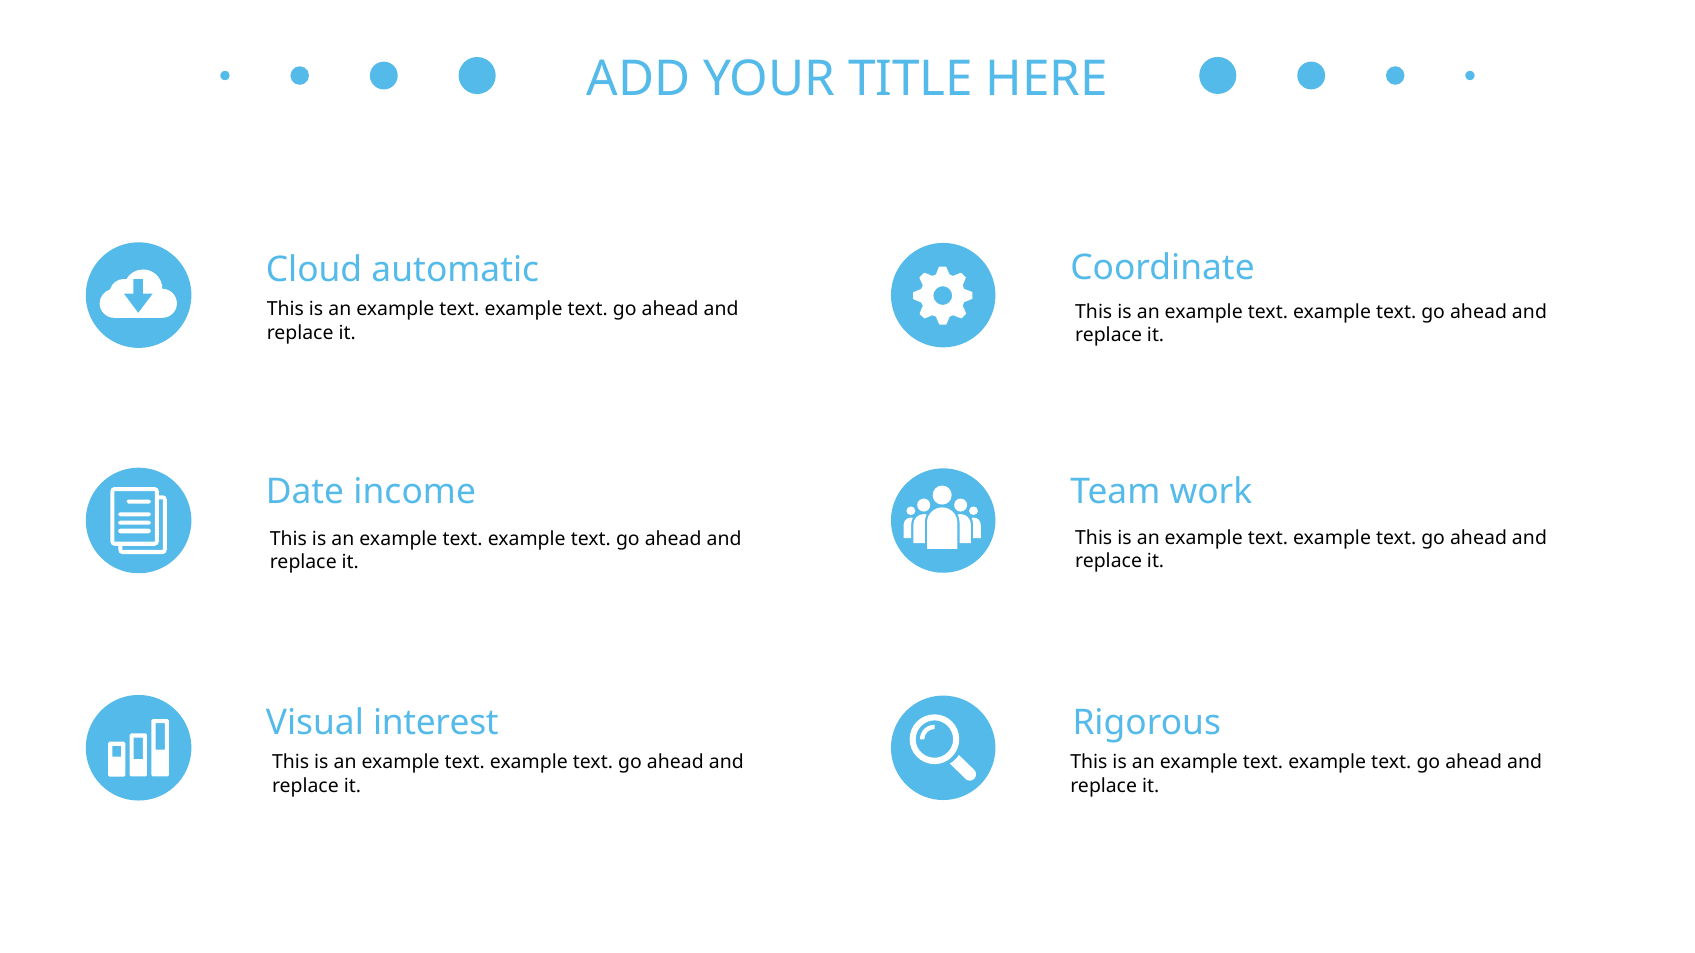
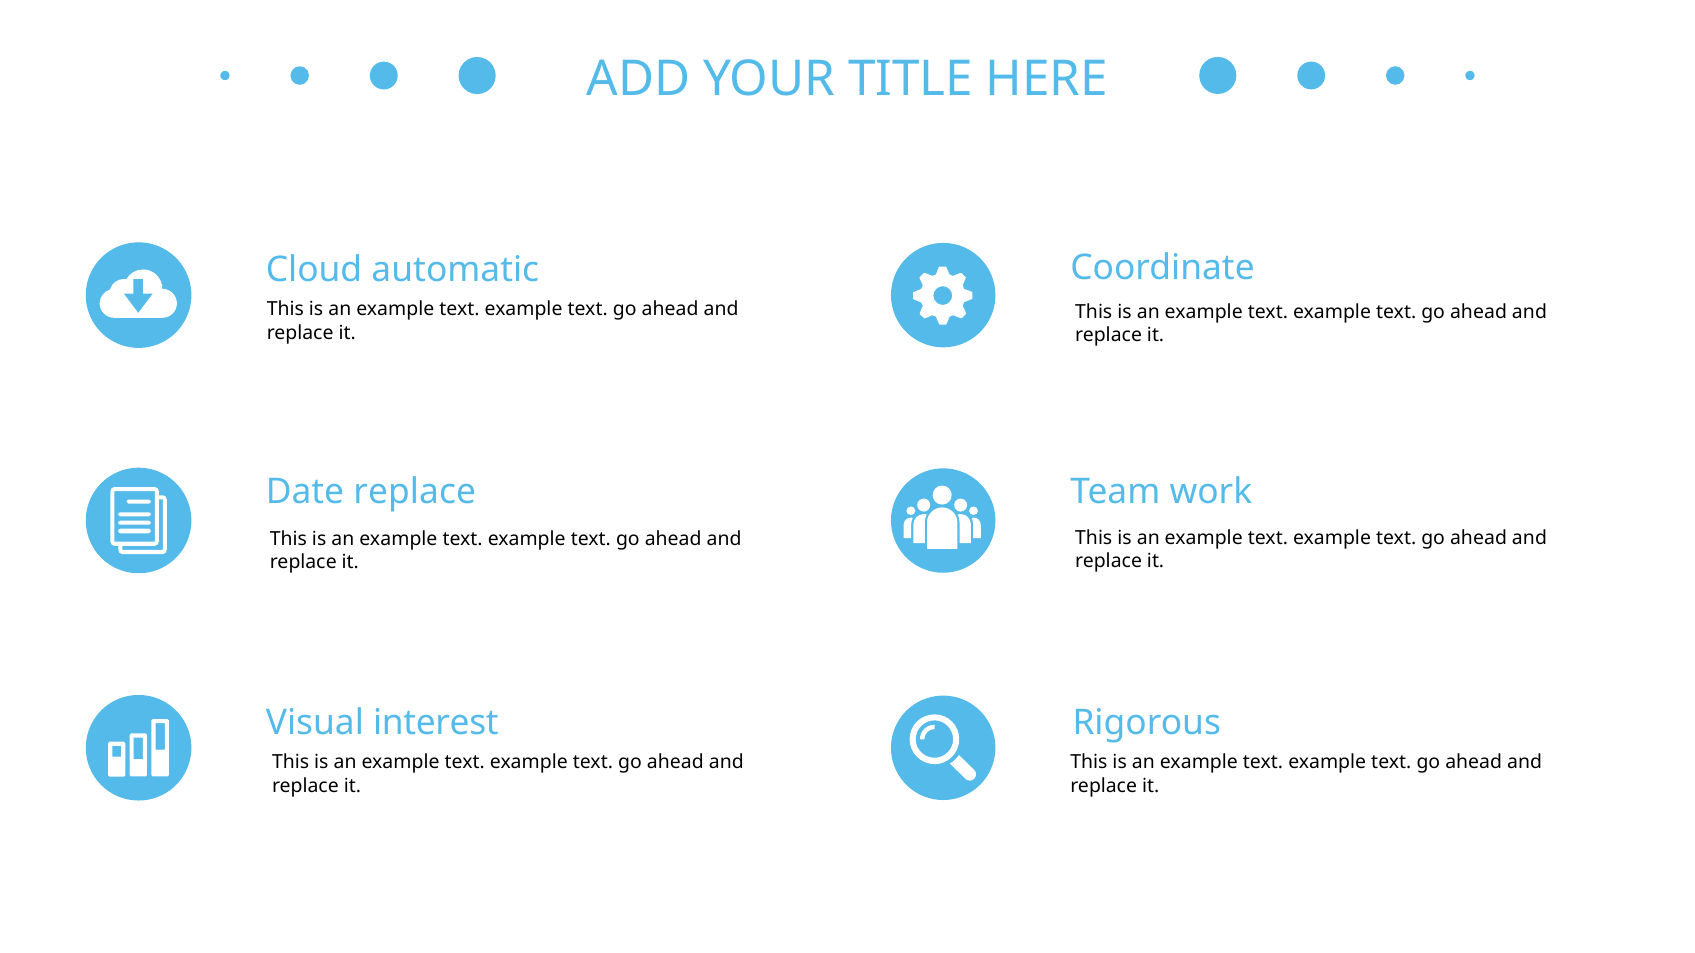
Date income: income -> replace
